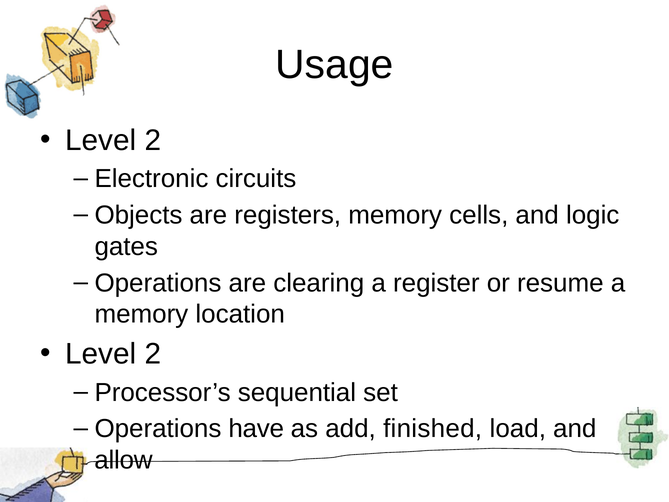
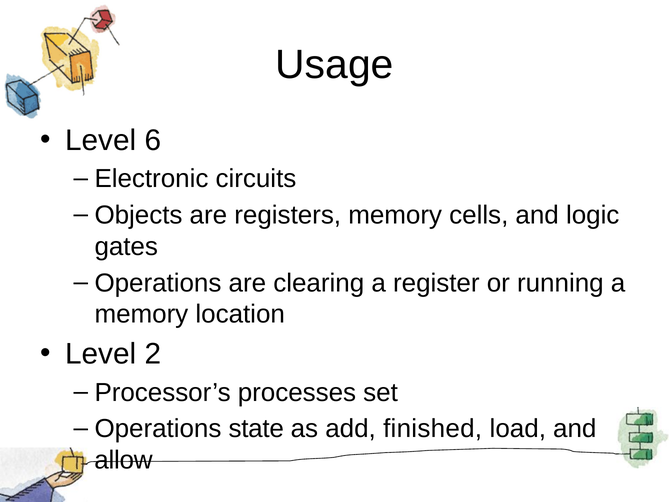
2 at (153, 140): 2 -> 6
resume: resume -> running
sequential: sequential -> processes
have: have -> state
